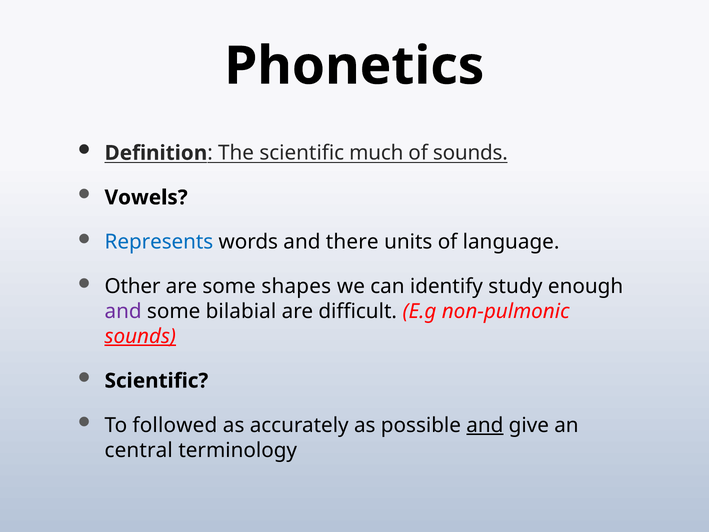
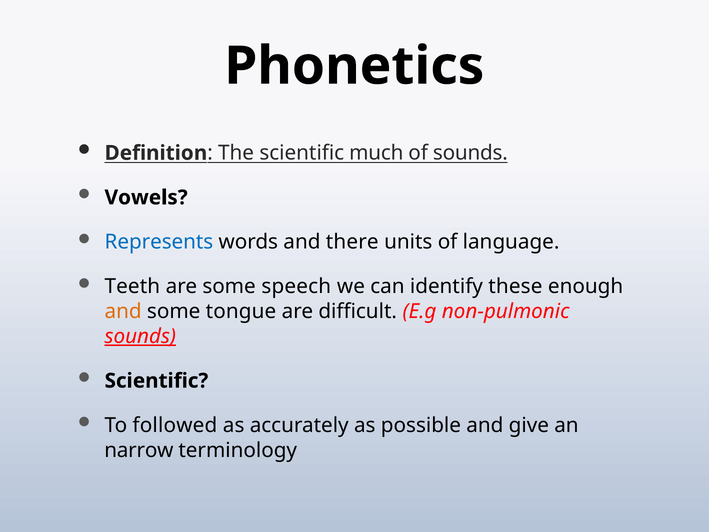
Other: Other -> Teeth
shapes: shapes -> speech
study: study -> these
and at (123, 311) colour: purple -> orange
bilabial: bilabial -> tongue
and at (485, 425) underline: present -> none
central: central -> narrow
